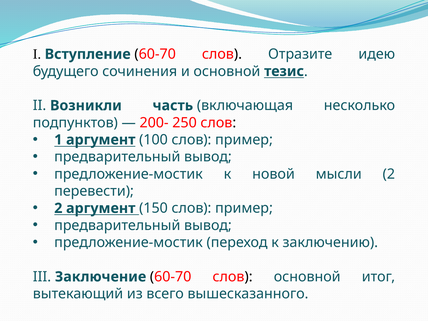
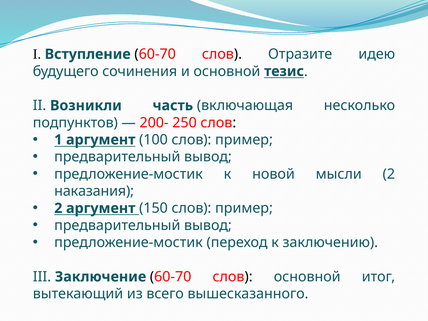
перевести: перевести -> наказания
